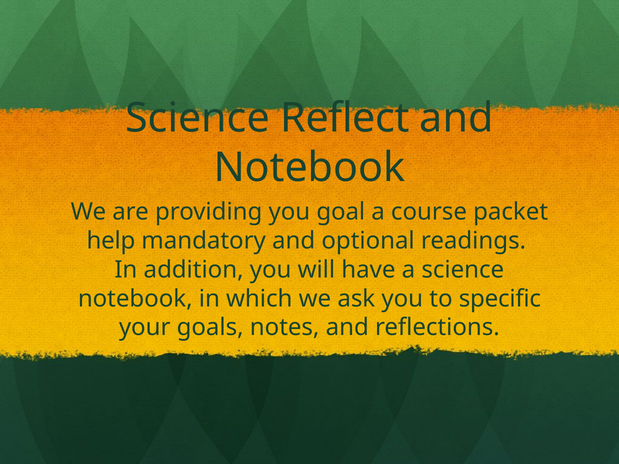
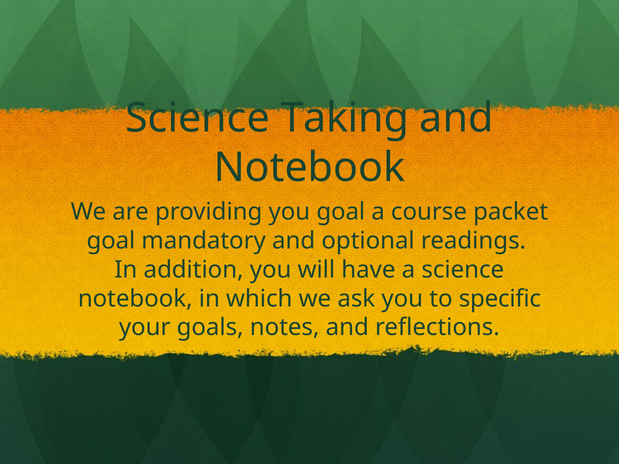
Reflect: Reflect -> Taking
help at (111, 241): help -> goal
